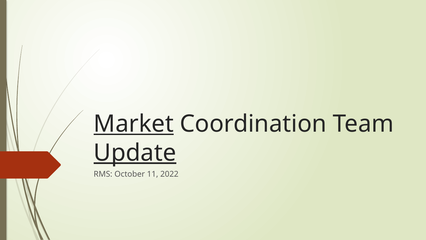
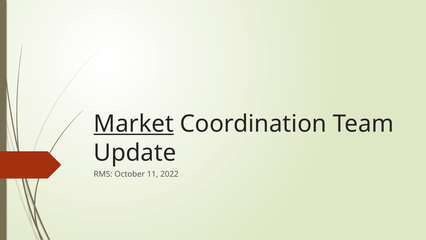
Update underline: present -> none
